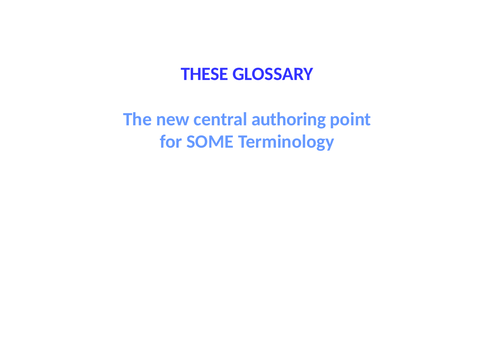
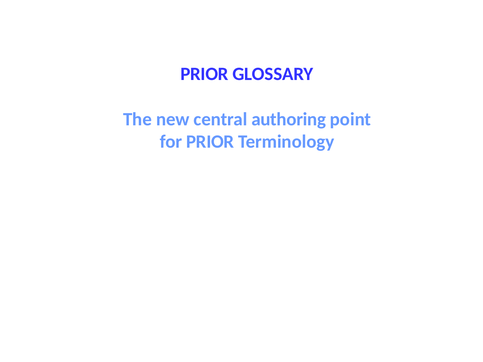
THESE at (205, 74): THESE -> PRIOR
for SOME: SOME -> PRIOR
